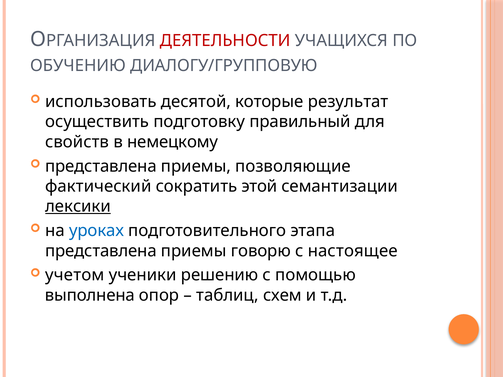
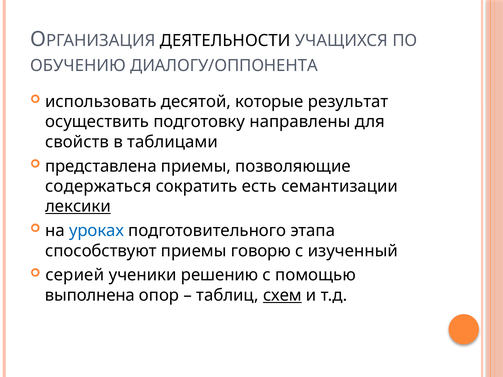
ДЕЯТЕЛЬНОСТИ colour: red -> black
ДИАЛОГУ/ГРУППОВУЮ: ДИАЛОГУ/ГРУППОВУЮ -> ДИАЛОГУ/ОППОНЕНТА
правильный: правильный -> направлены
немецкому: немецкому -> таблицами
фактический: фактический -> содержаться
этой: этой -> есть
представлена at (101, 251): представлена -> способствуют
настоящее: настоящее -> изученный
учетом: учетом -> серией
схем underline: none -> present
